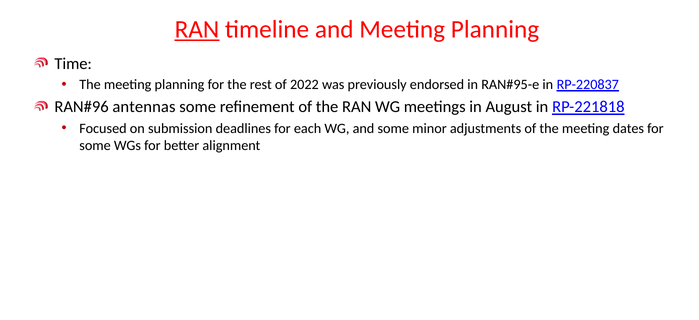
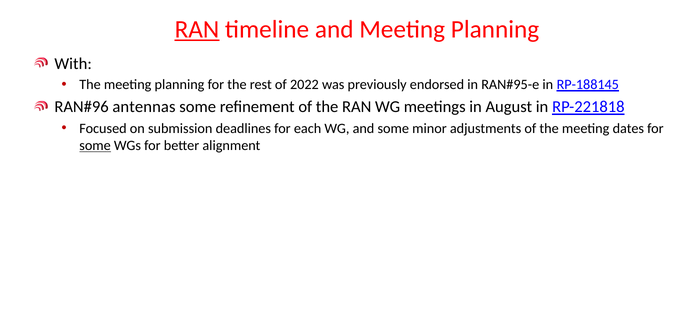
Time: Time -> With
RP-220837: RP-220837 -> RP-188145
some at (95, 145) underline: none -> present
